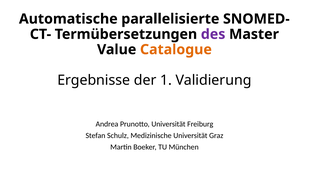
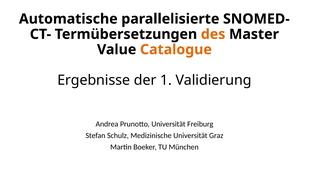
des colour: purple -> orange
